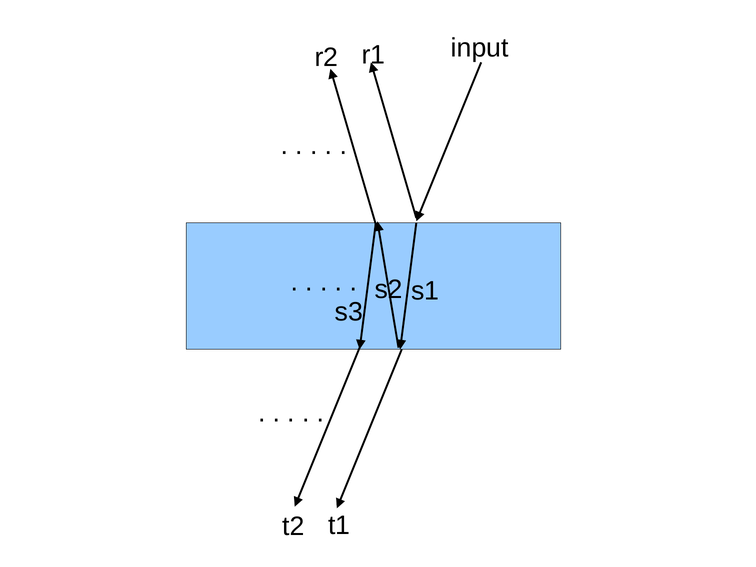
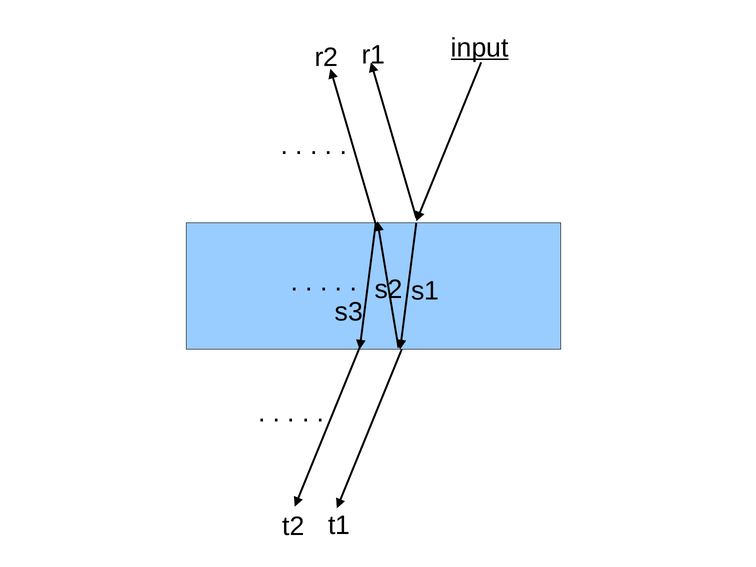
input underline: none -> present
